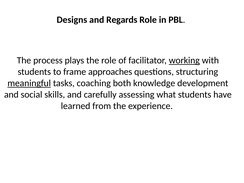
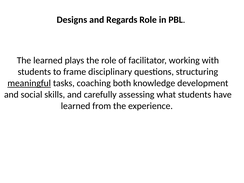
The process: process -> learned
working underline: present -> none
approaches: approaches -> disciplinary
